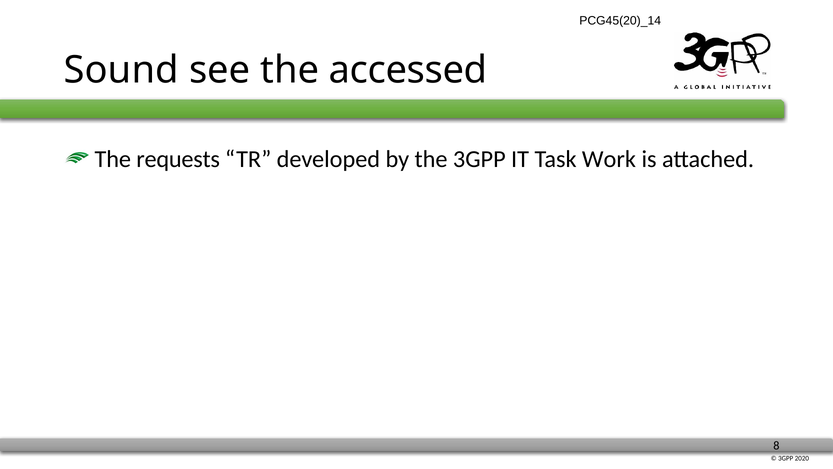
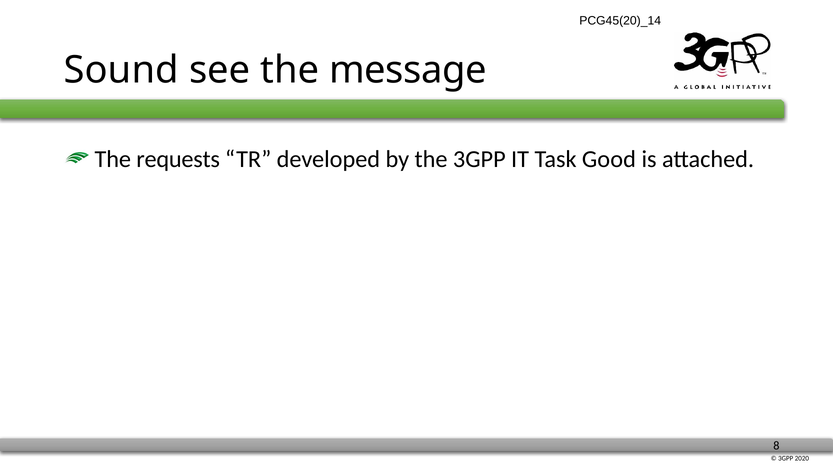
accessed: accessed -> message
Work: Work -> Good
